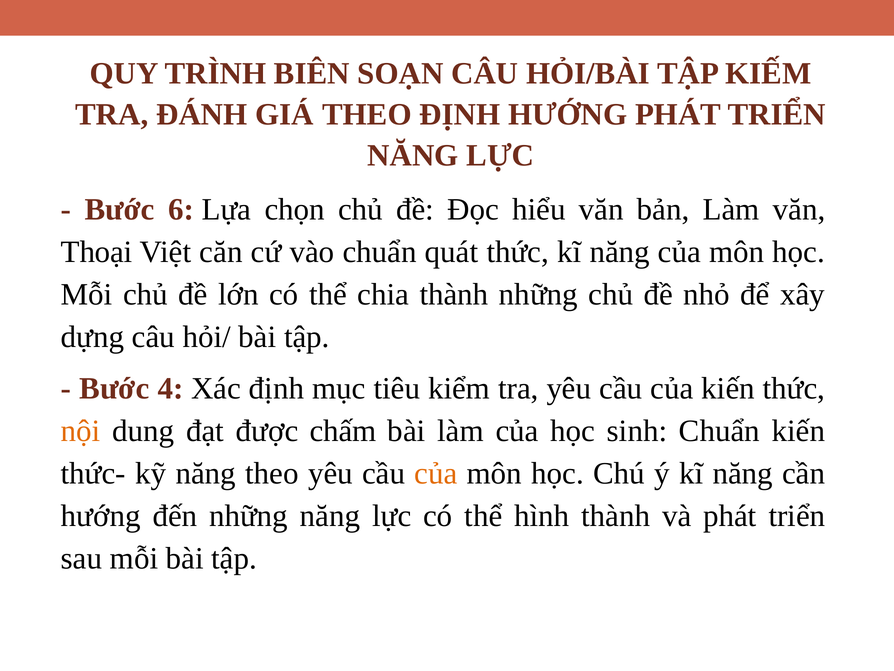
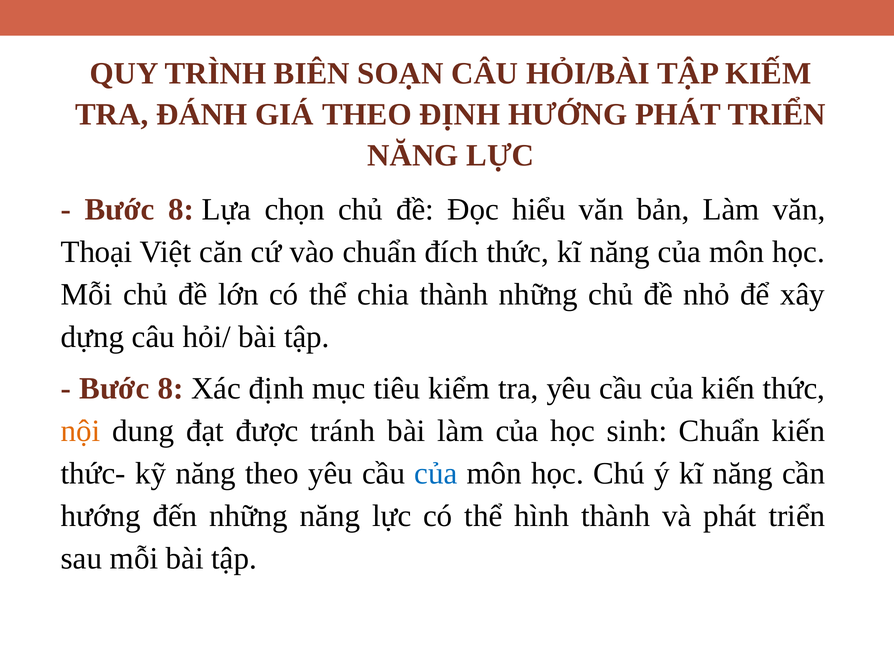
6 at (181, 209): 6 -> 8
quát: quát -> đích
4 at (170, 388): 4 -> 8
chấm: chấm -> tránh
của at (436, 473) colour: orange -> blue
